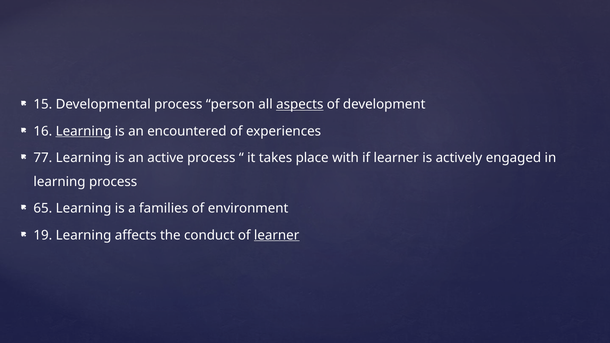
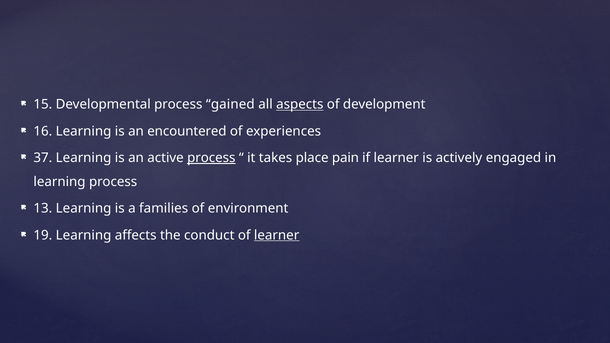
person: person -> gained
Learning at (84, 131) underline: present -> none
77: 77 -> 37
process at (211, 158) underline: none -> present
with: with -> pain
65: 65 -> 13
